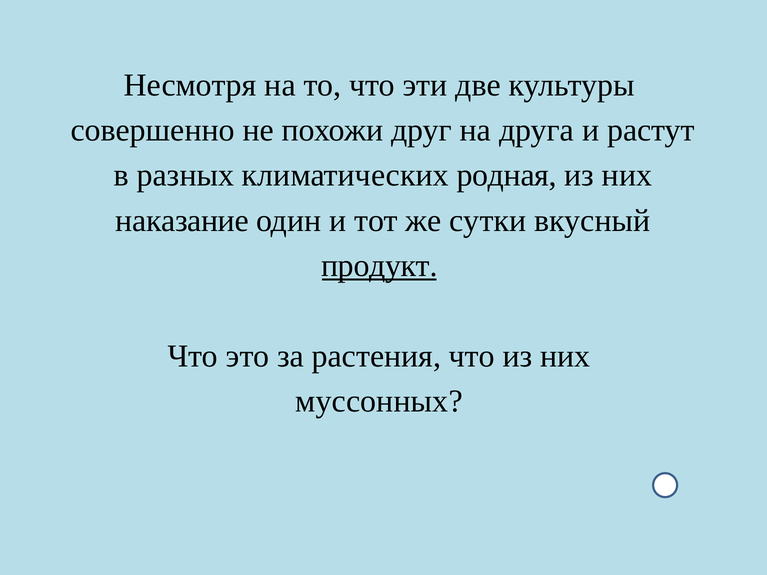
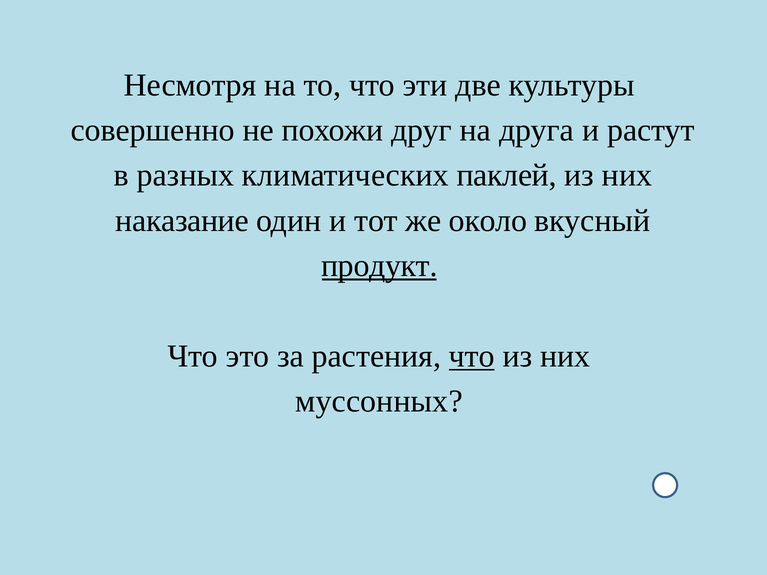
родная: родная -> паклей
сутки: сутки -> около
что at (472, 356) underline: none -> present
